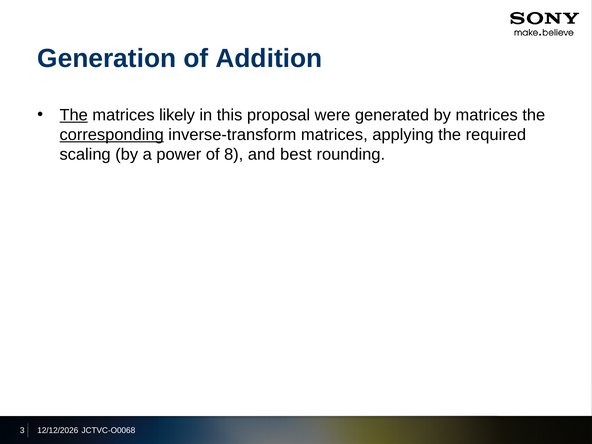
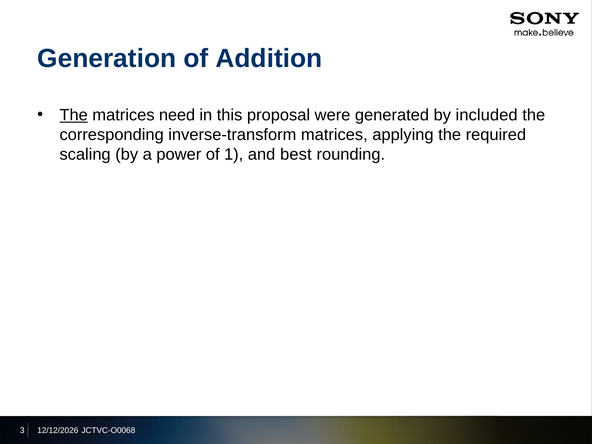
likely: likely -> need
by matrices: matrices -> included
corresponding underline: present -> none
8: 8 -> 1
